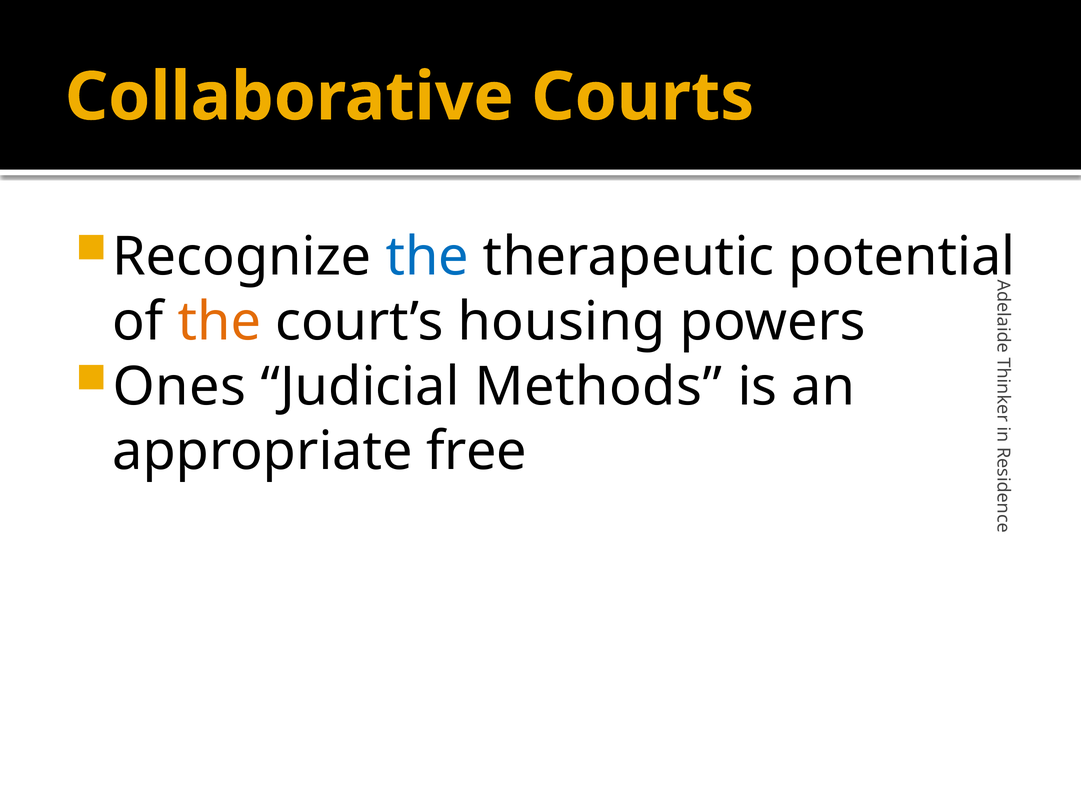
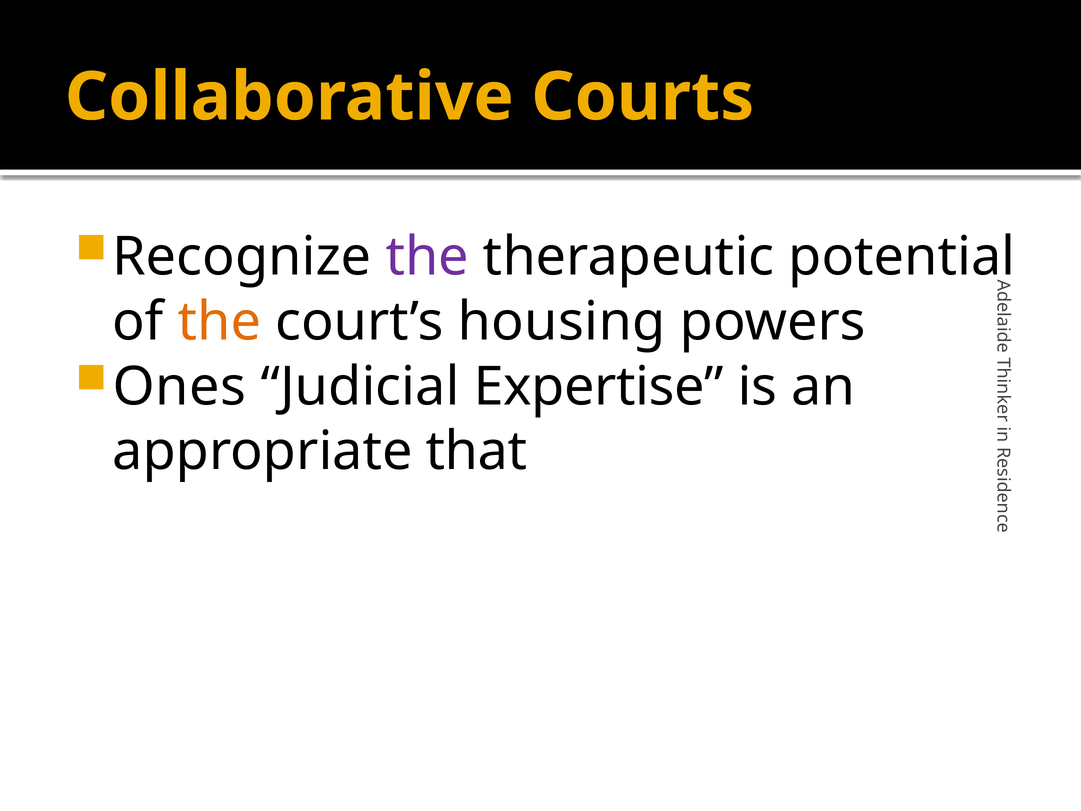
the at (427, 257) colour: blue -> purple
Methods: Methods -> Expertise
free: free -> that
